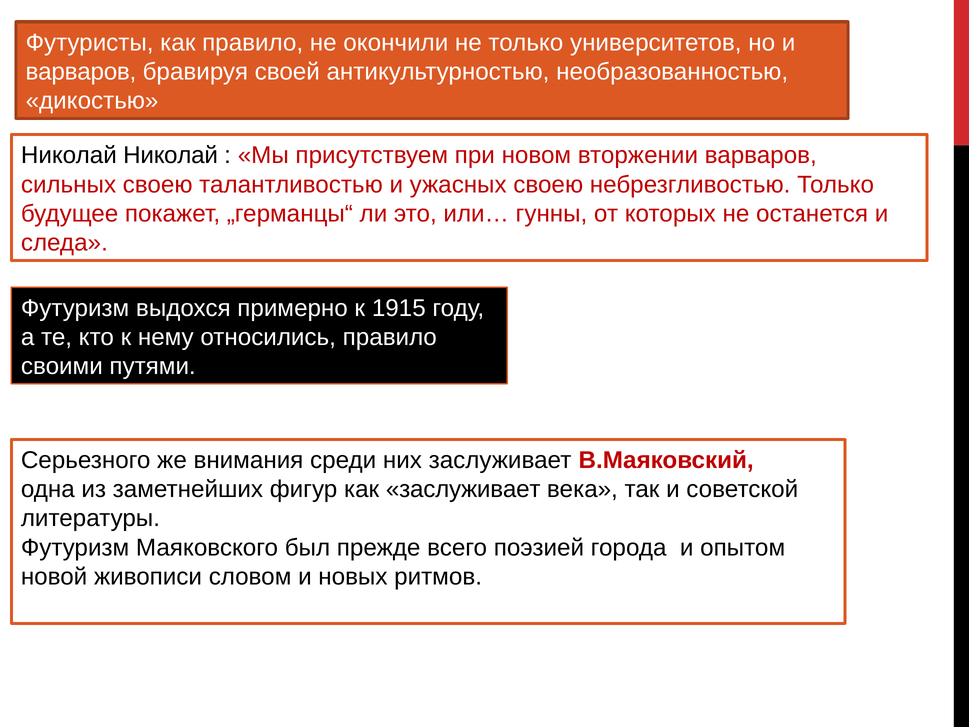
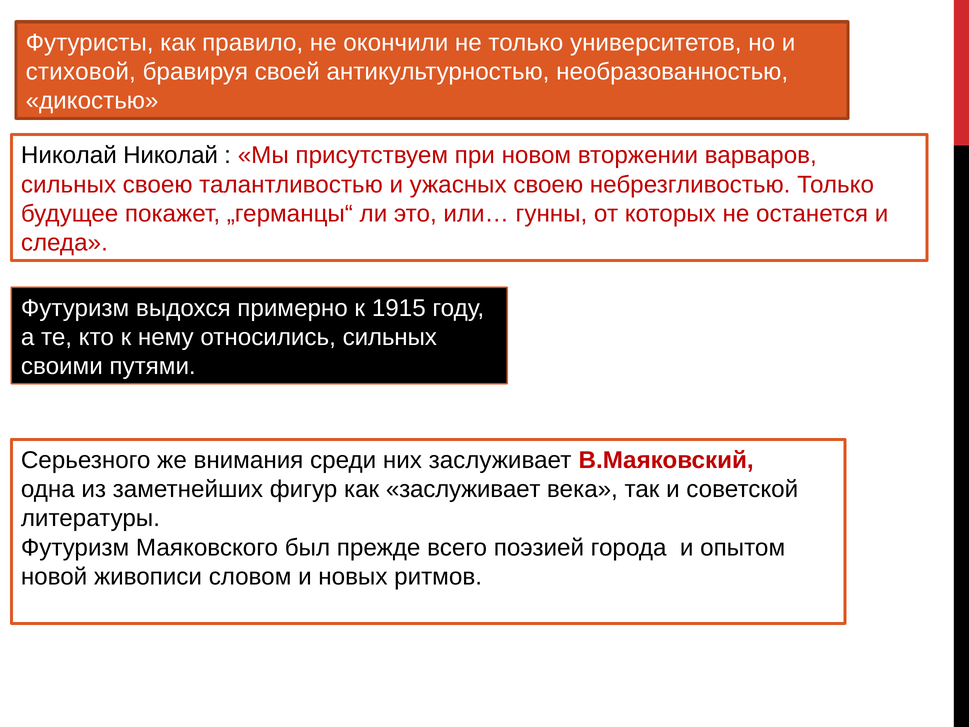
варваров at (81, 72): варваров -> стиховой
относились правило: правило -> сильных
